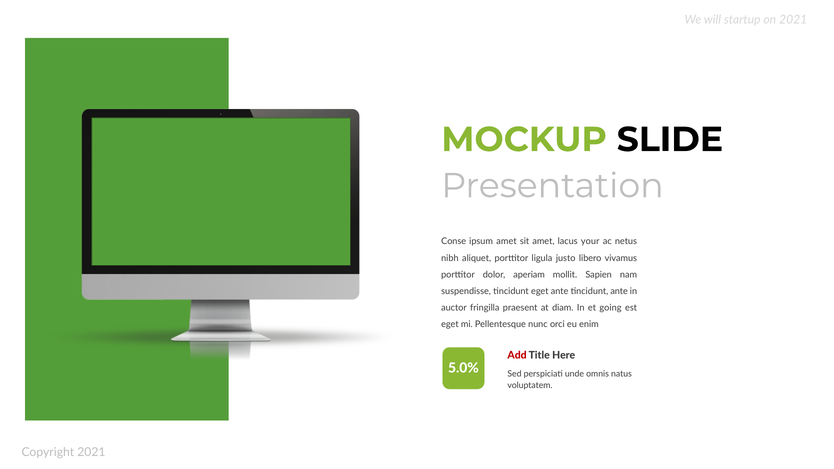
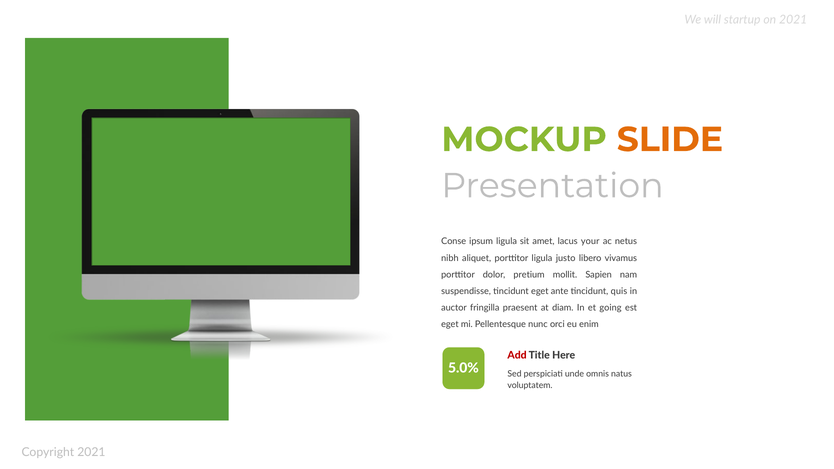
SLIDE colour: black -> orange
ipsum amet: amet -> ligula
aperiam: aperiam -> pretium
tincidunt ante: ante -> quis
